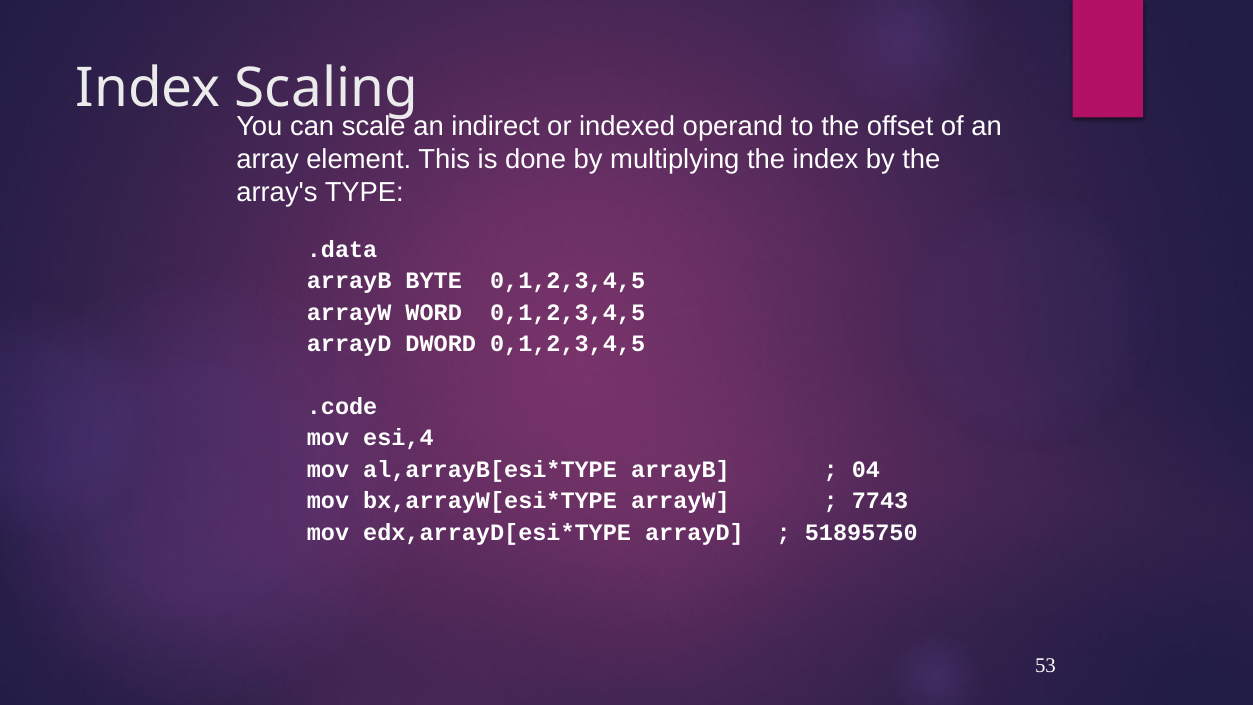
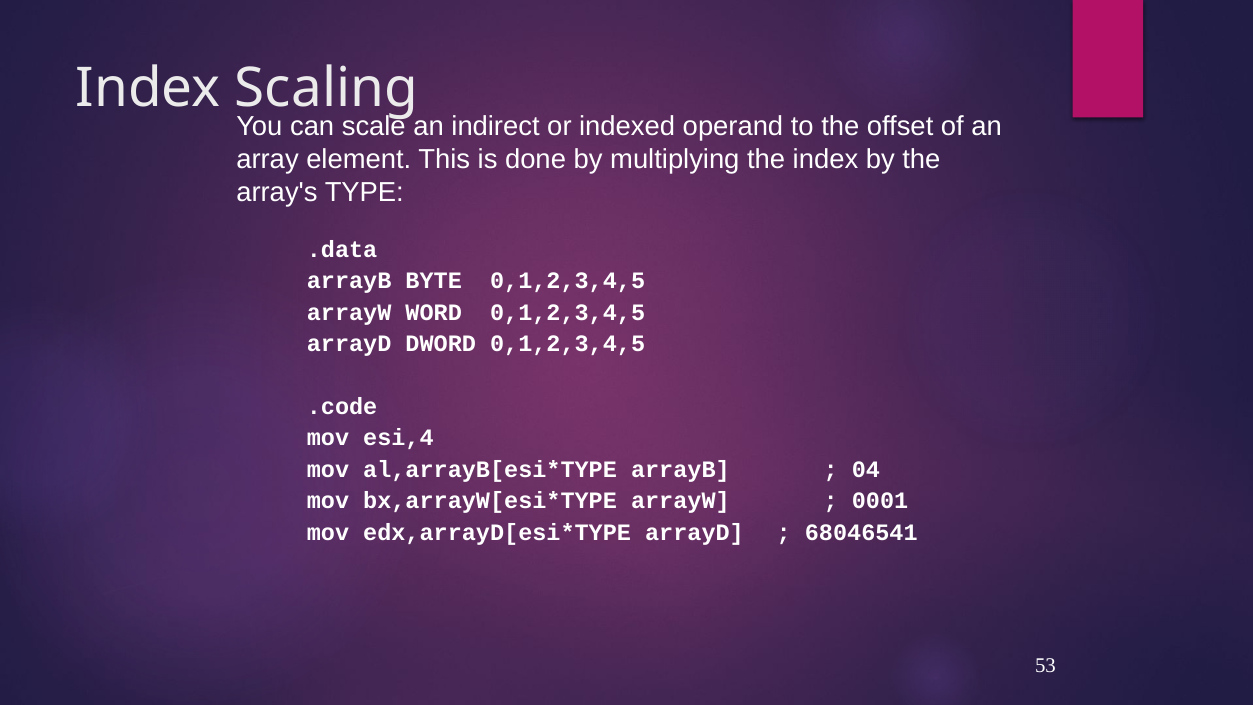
7743: 7743 -> 0001
51895750: 51895750 -> 68046541
